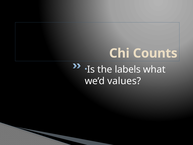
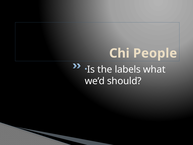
Counts: Counts -> People
values: values -> should
